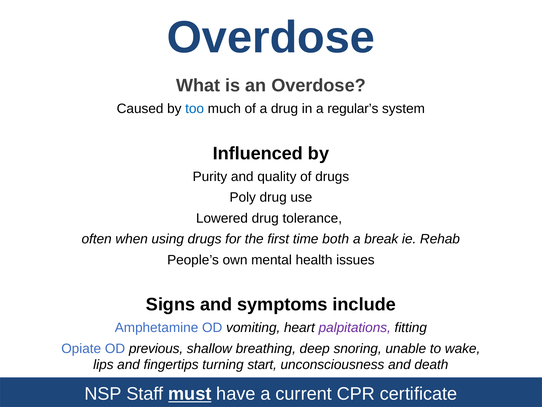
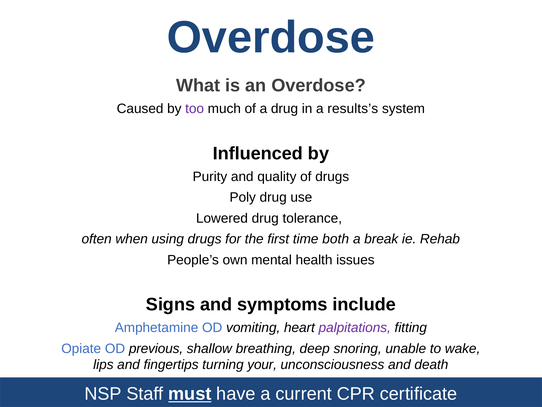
too colour: blue -> purple
regular’s: regular’s -> results’s
start: start -> your
